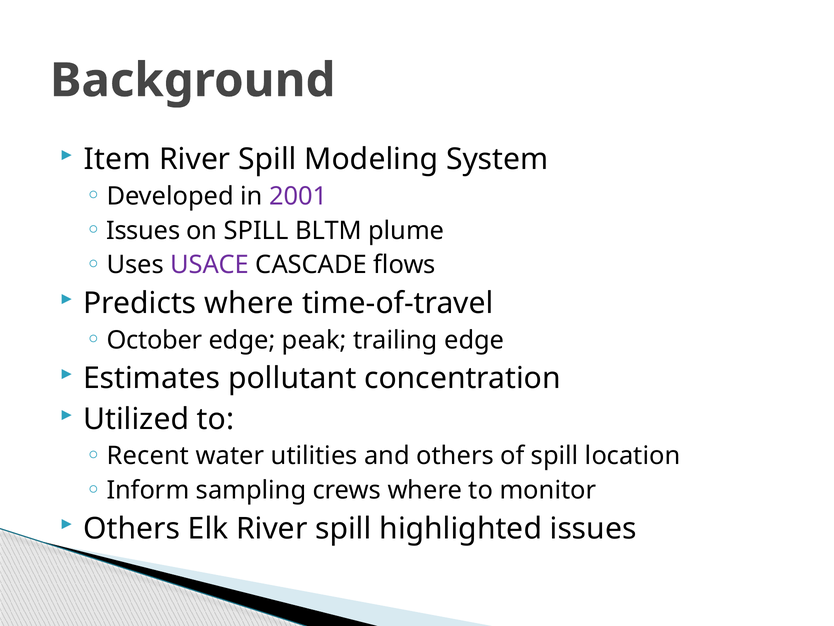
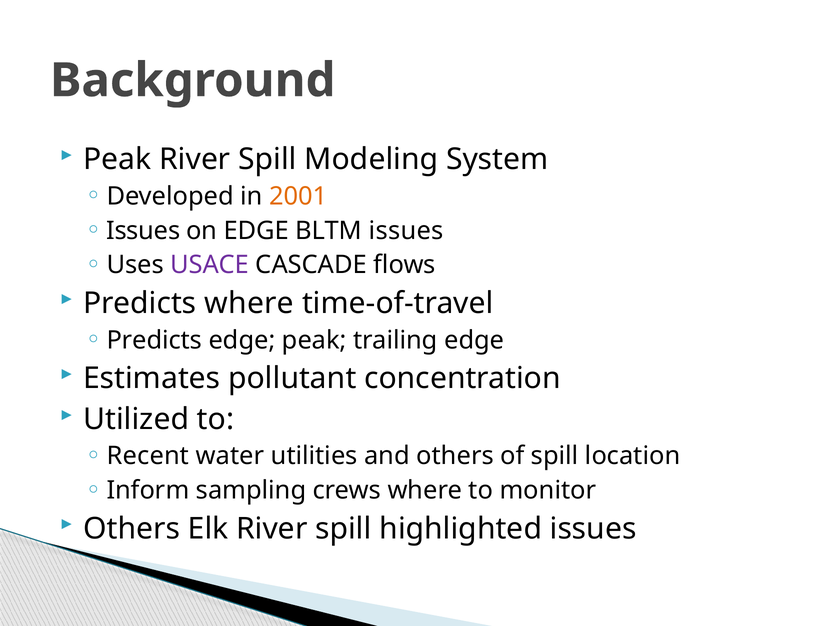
Item at (117, 159): Item -> Peak
2001 colour: purple -> orange
on SPILL: SPILL -> EDGE
BLTM plume: plume -> issues
October at (154, 340): October -> Predicts
